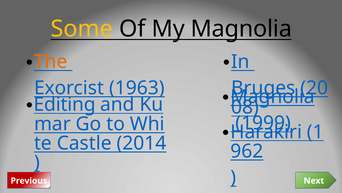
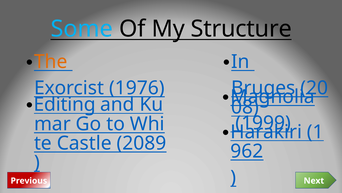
Some colour: yellow -> light blue
My Magnolia: Magnolia -> Structure
1963: 1963 -> 1976
2014: 2014 -> 2089
